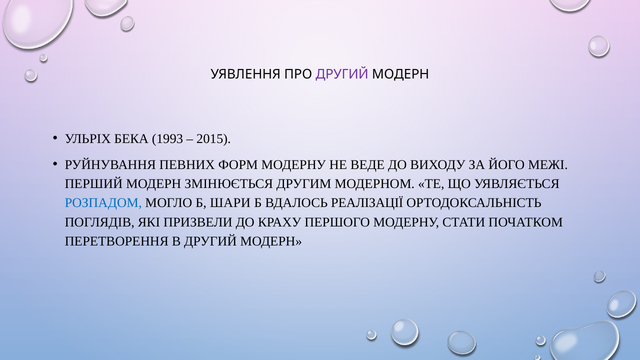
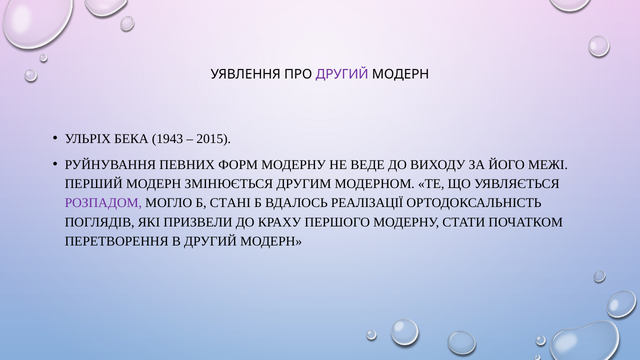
1993: 1993 -> 1943
РОЗПАДОМ colour: blue -> purple
ШАРИ: ШАРИ -> СТАНІ
